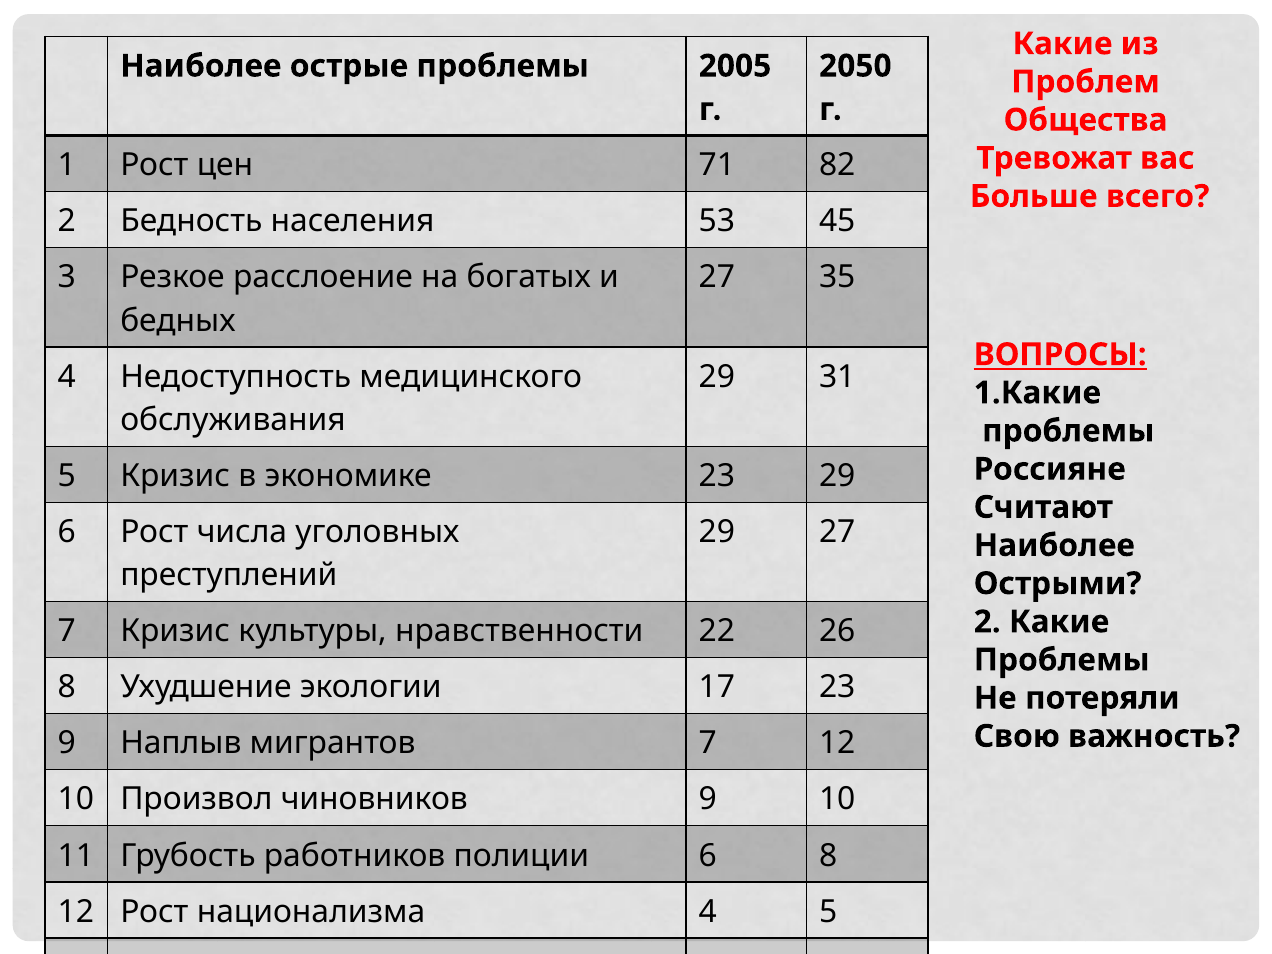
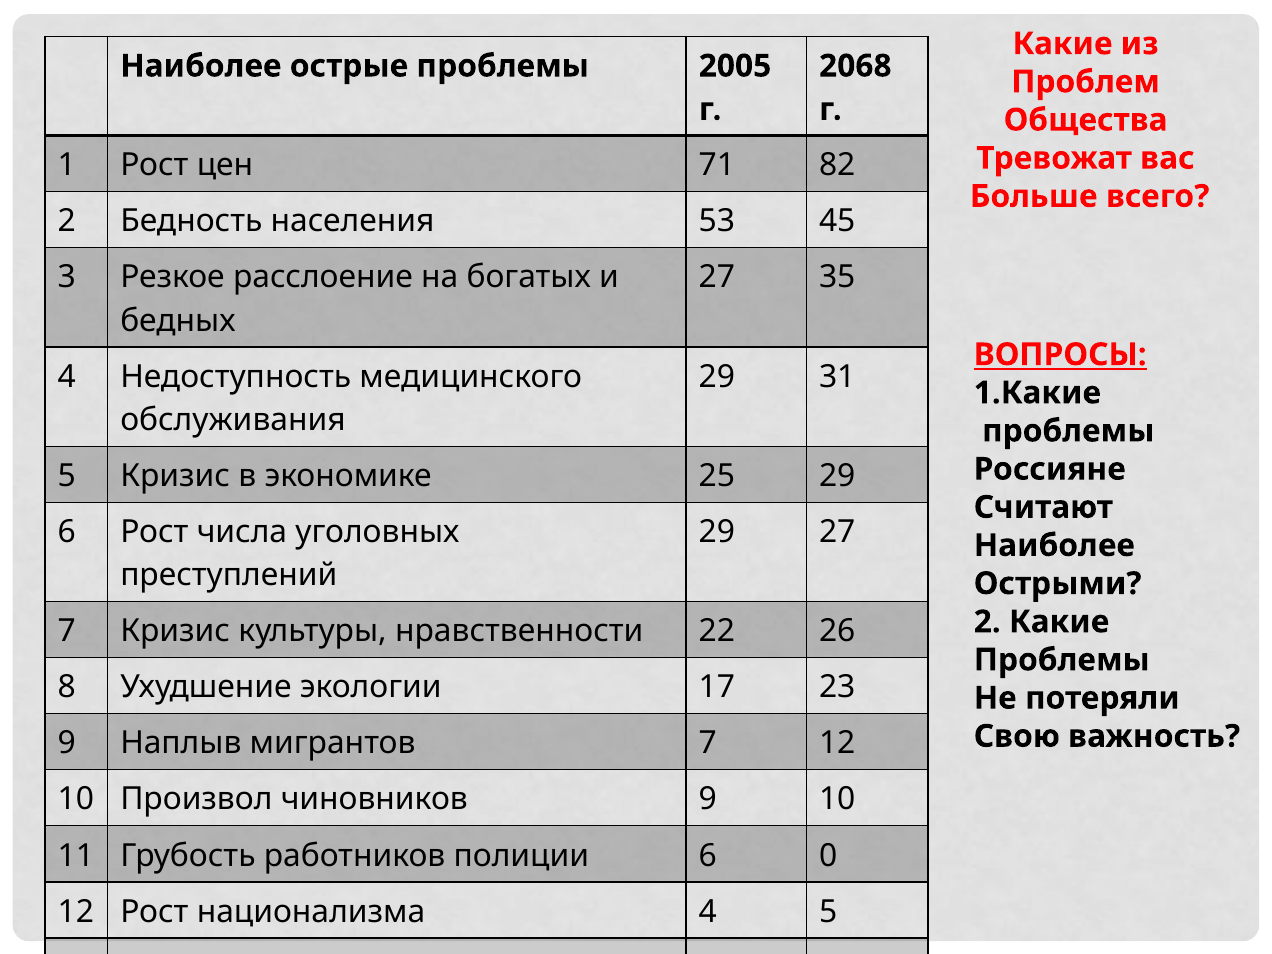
2050: 2050 -> 2068
экономике 23: 23 -> 25
6 8: 8 -> 0
